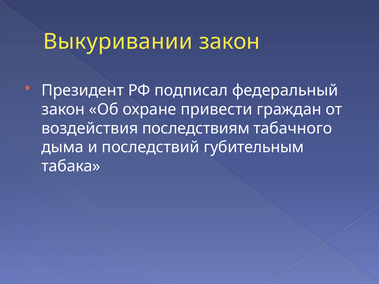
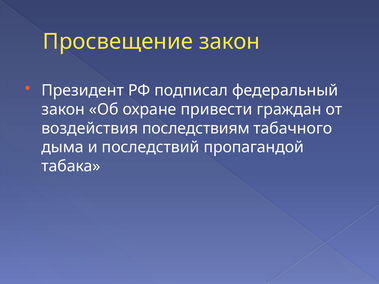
Выкуривании: Выкуривании -> Просвещение
губительным: губительным -> пропагандой
